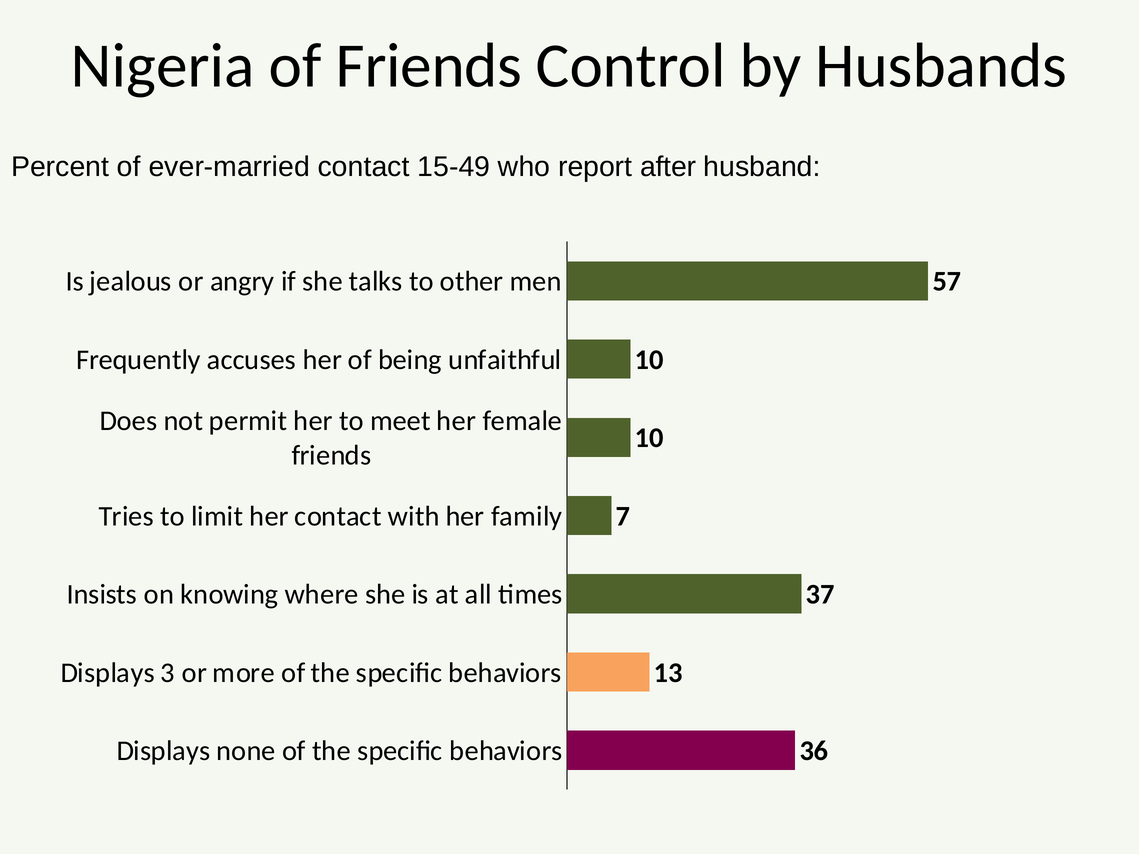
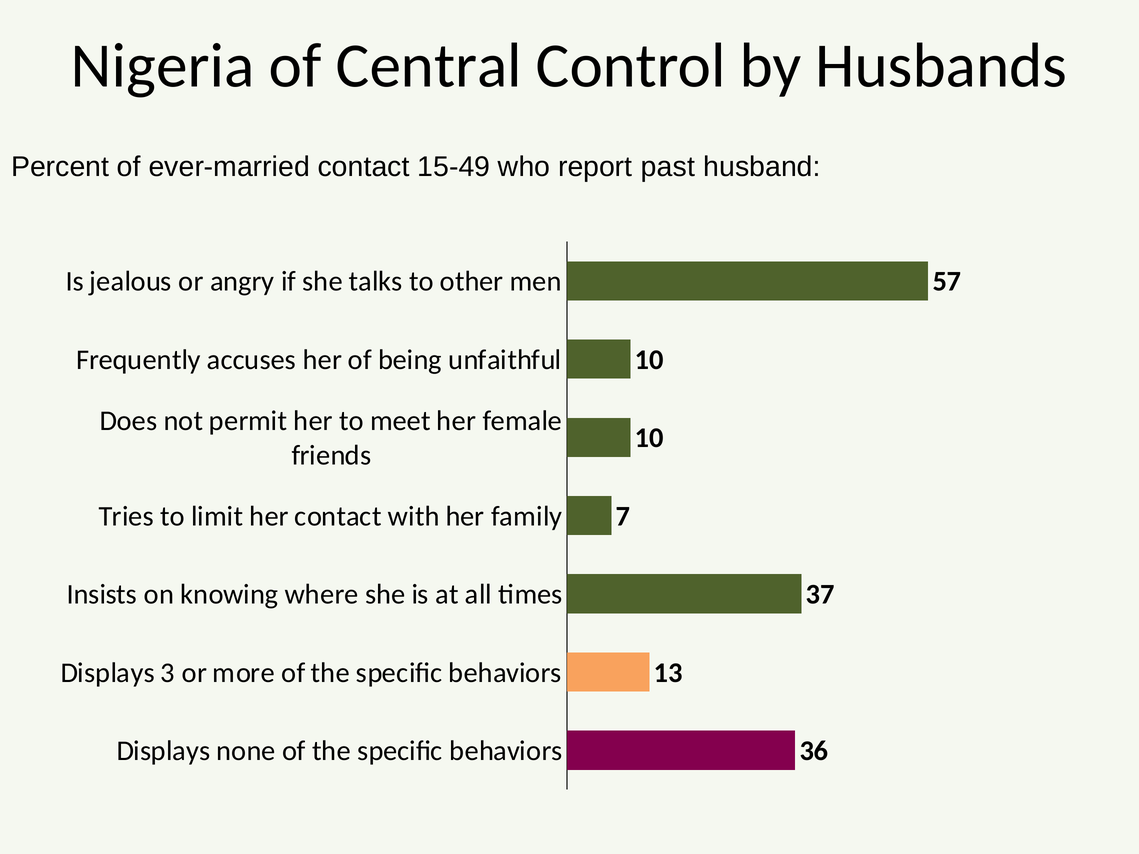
of Friends: Friends -> Central
after: after -> past
